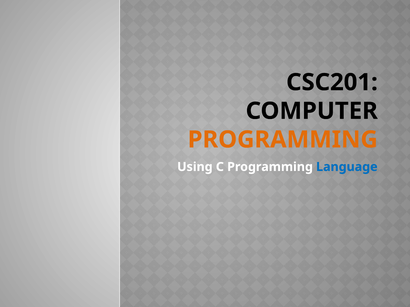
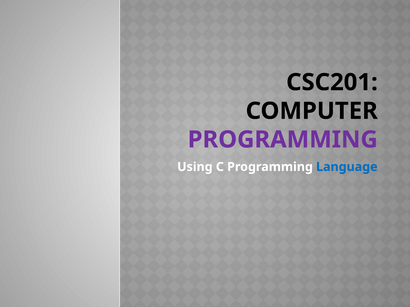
PROGRAMMING at (283, 140) colour: orange -> purple
